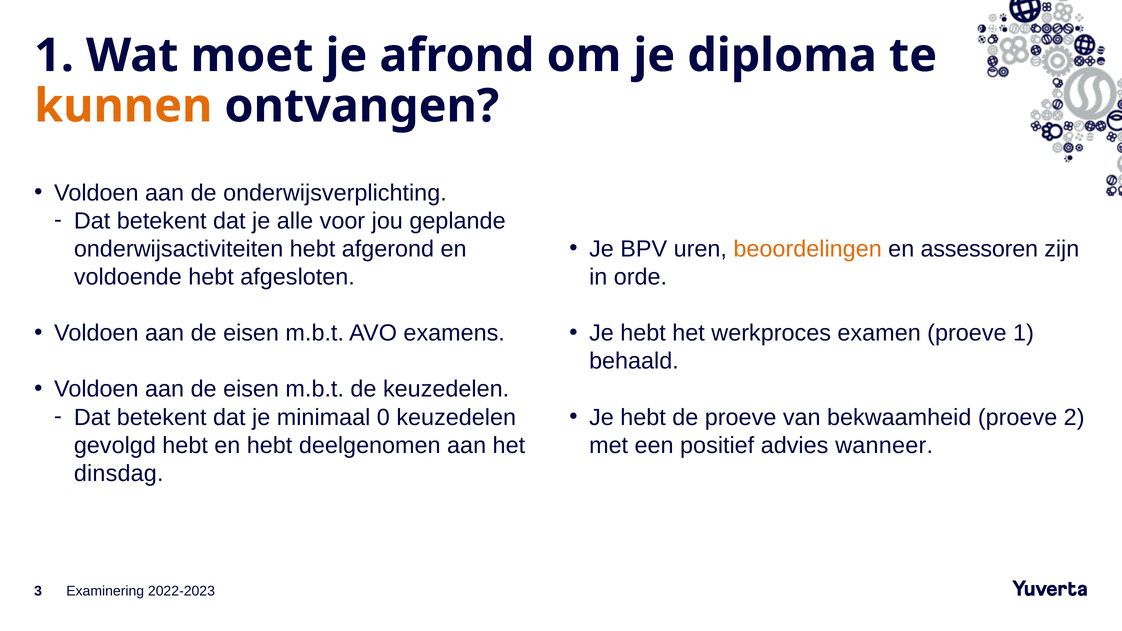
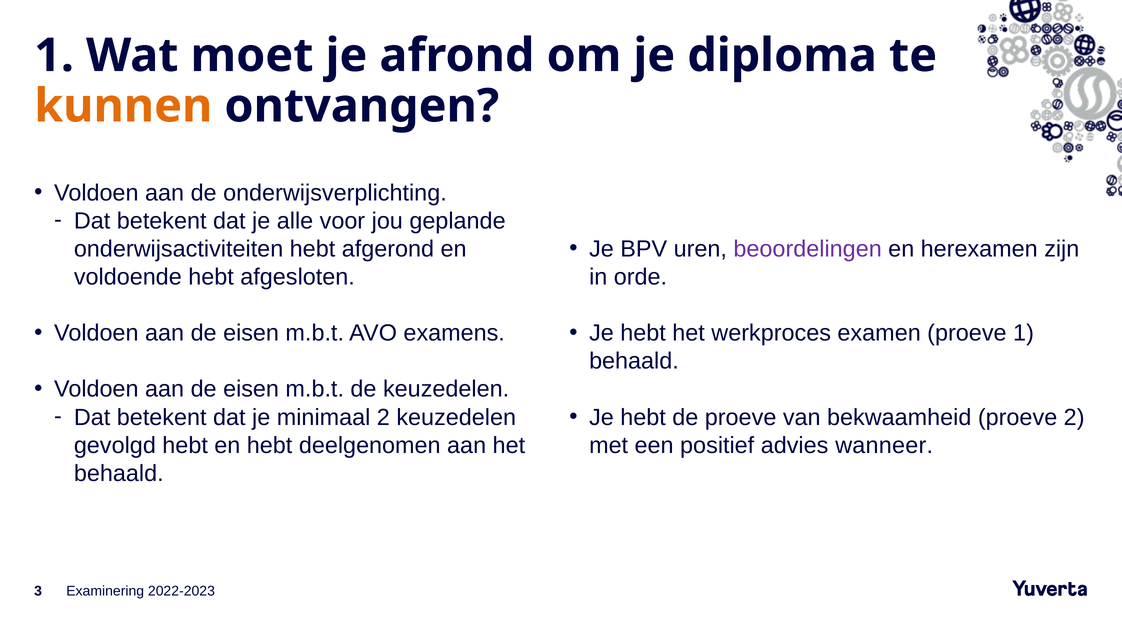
beoordelingen colour: orange -> purple
assessoren: assessoren -> herexamen
minimaal 0: 0 -> 2
dinsdag at (119, 473): dinsdag -> behaald
